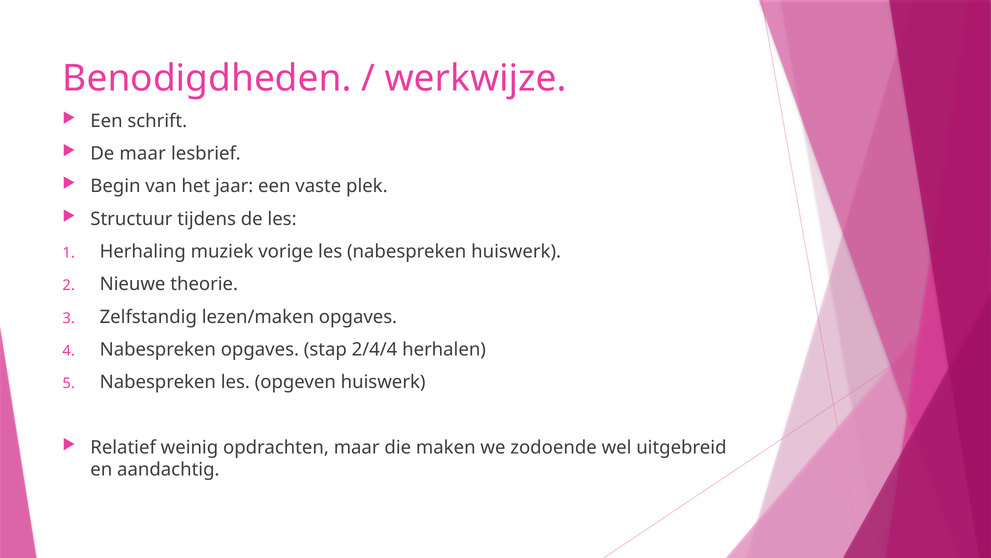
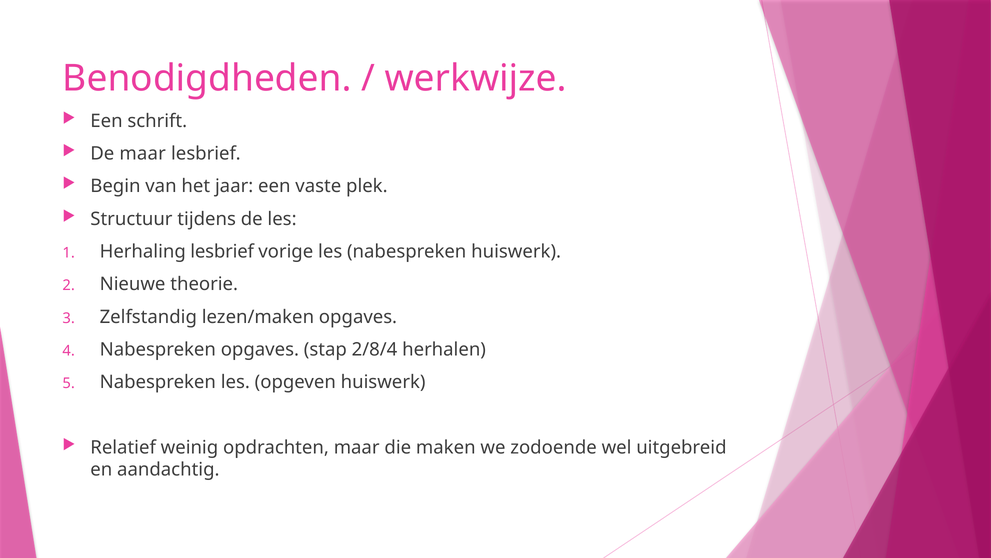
Herhaling muziek: muziek -> lesbrief
2/4/4: 2/4/4 -> 2/8/4
